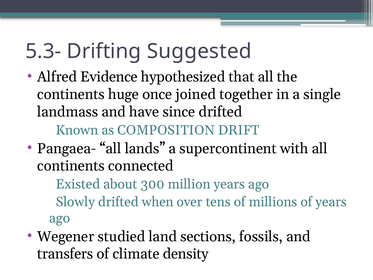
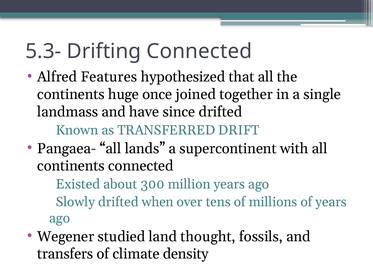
Drifting Suggested: Suggested -> Connected
Evidence: Evidence -> Features
COMPOSITION: COMPOSITION -> TRANSFERRED
sections: sections -> thought
